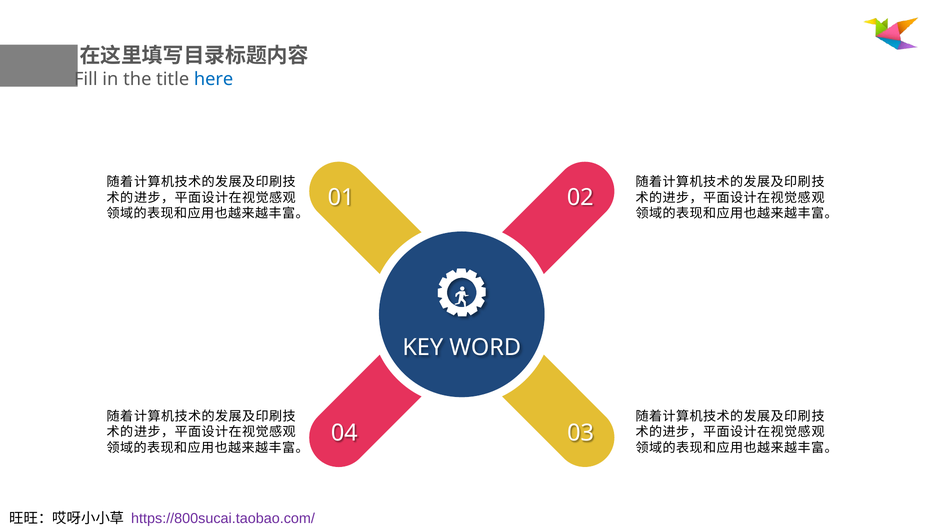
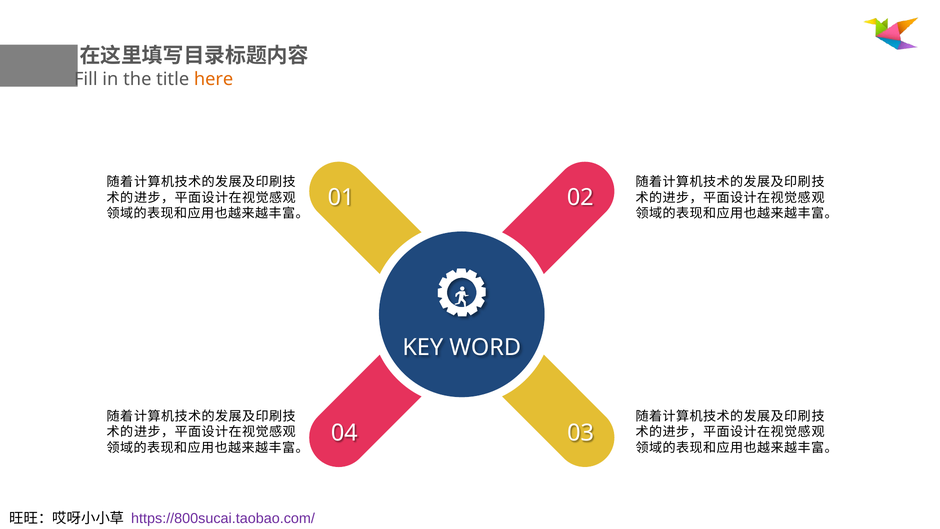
here colour: blue -> orange
